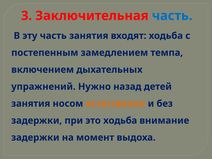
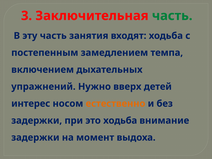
часть at (172, 16) colour: blue -> green
назад: назад -> вверх
занятия at (31, 104): занятия -> интерес
